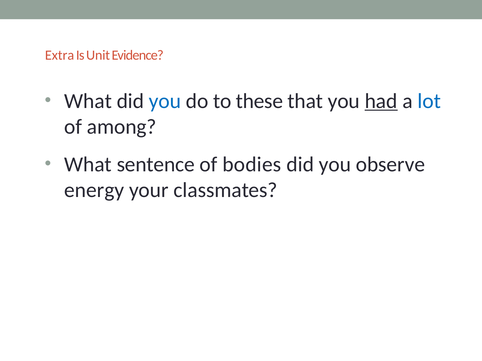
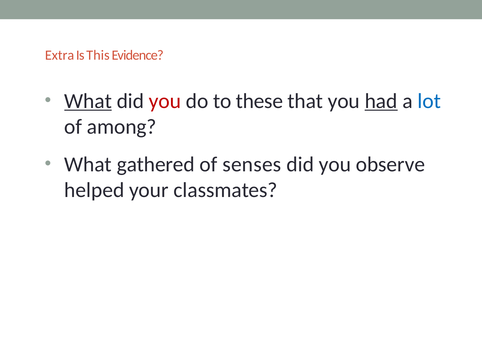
Unit: Unit -> This
What at (88, 101) underline: none -> present
you at (165, 101) colour: blue -> red
sentence: sentence -> gathered
bodies: bodies -> senses
energy: energy -> helped
